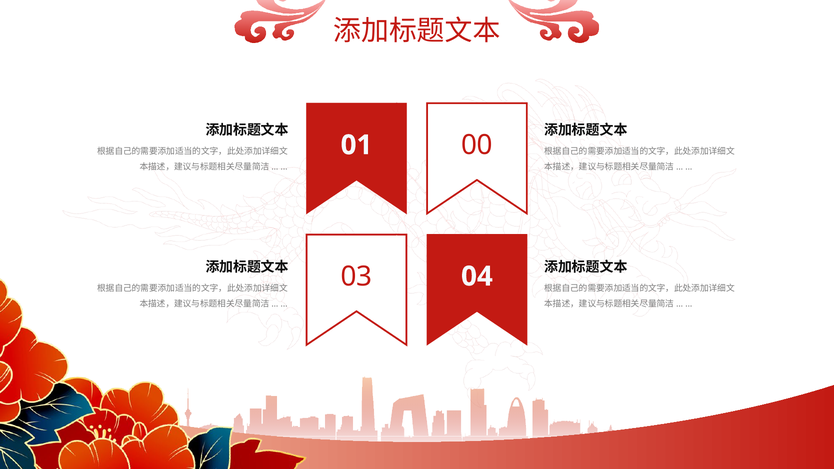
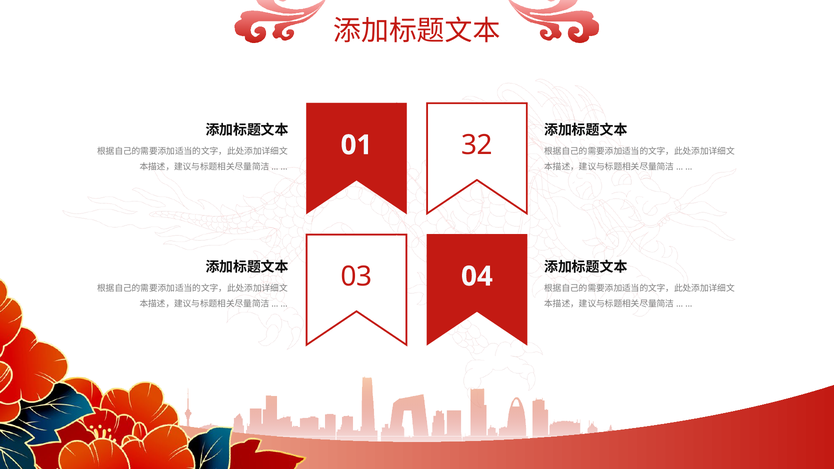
00: 00 -> 32
